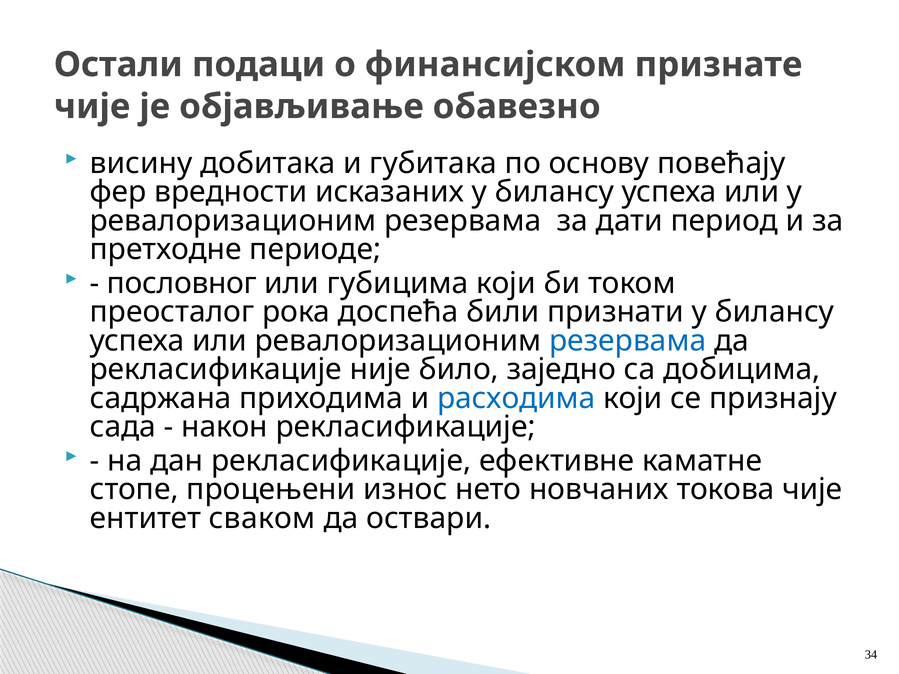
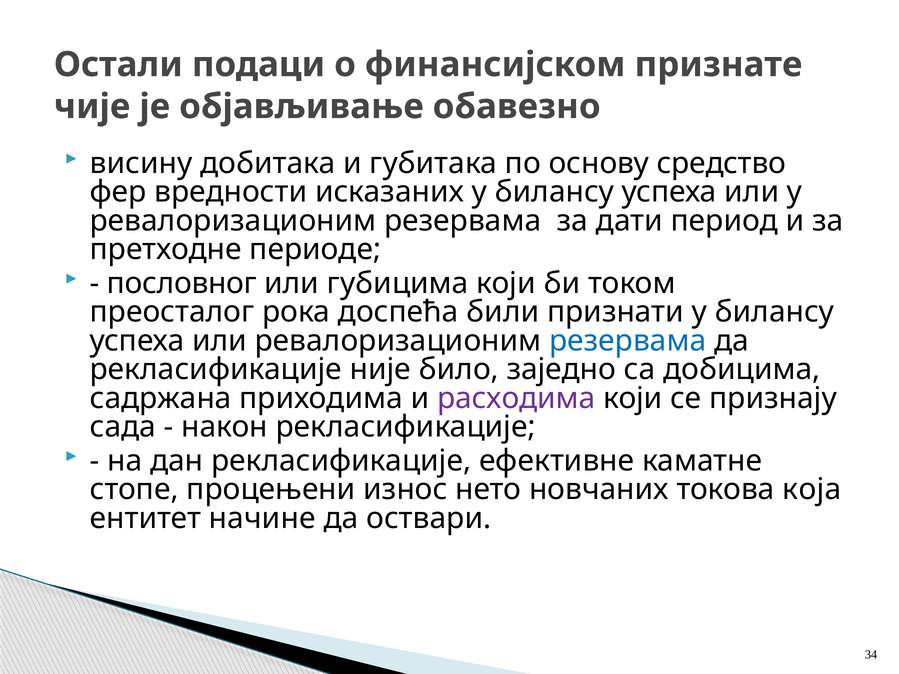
повећају: повећају -> средство
расходима colour: blue -> purple
токова чије: чије -> која
сваком: сваком -> начине
